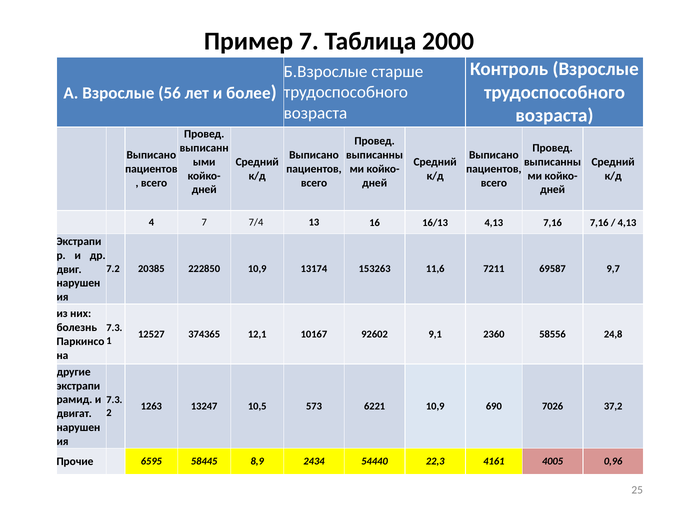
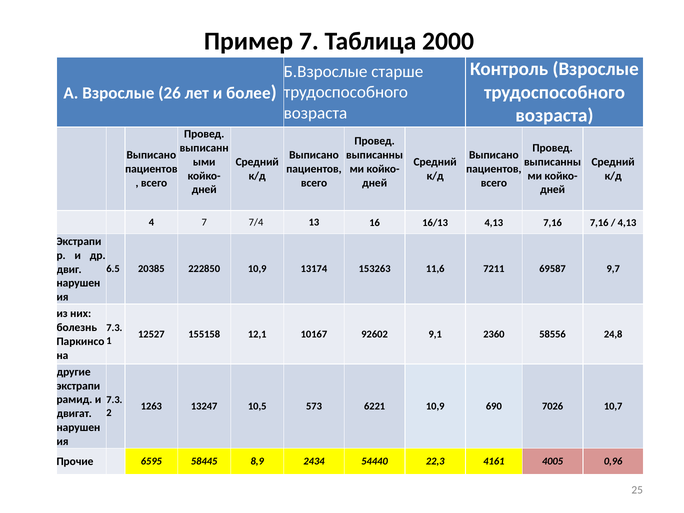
56: 56 -> 26
7.2: 7.2 -> 6.5
374365: 374365 -> 155158
37,2: 37,2 -> 10,7
